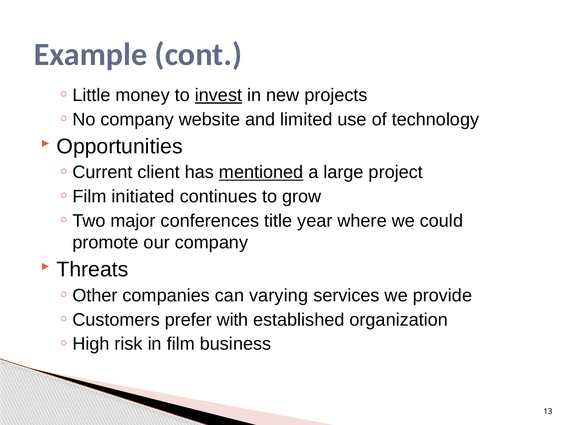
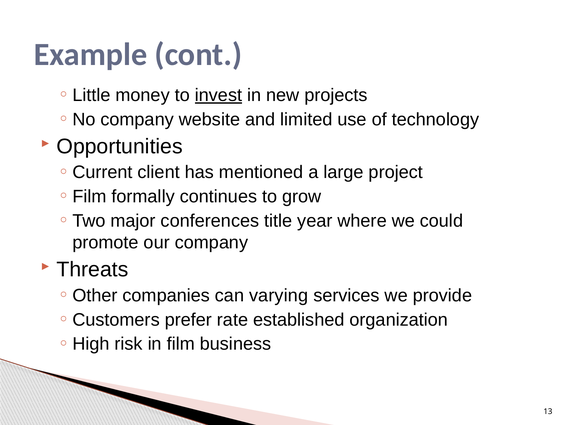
mentioned underline: present -> none
initiated: initiated -> formally
with: with -> rate
